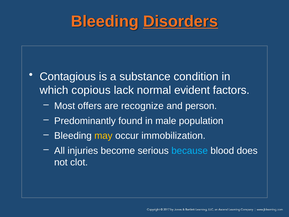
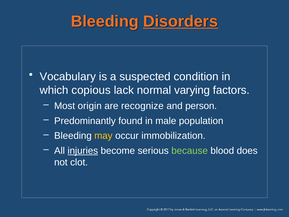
Contagious: Contagious -> Vocabulary
substance: substance -> suspected
evident: evident -> varying
offers: offers -> origin
injuries underline: none -> present
because colour: light blue -> light green
